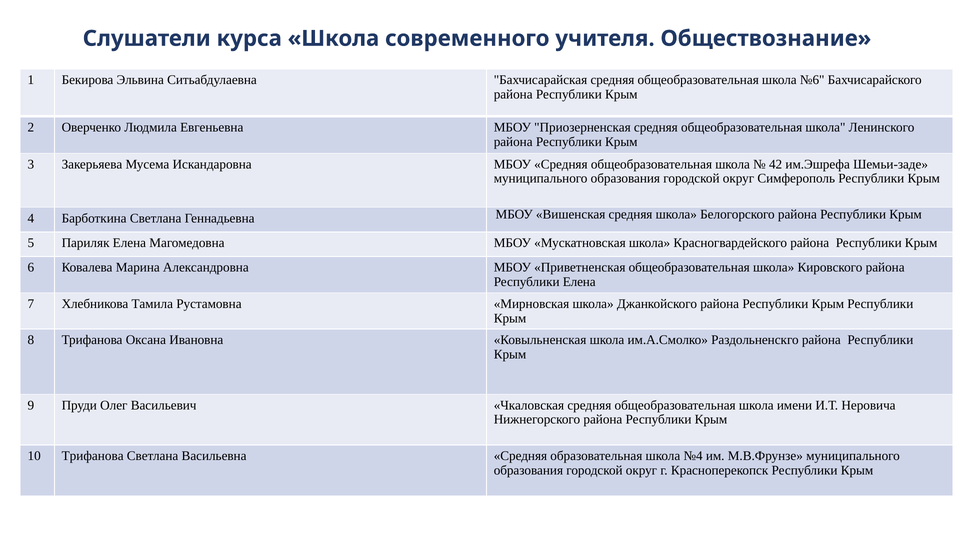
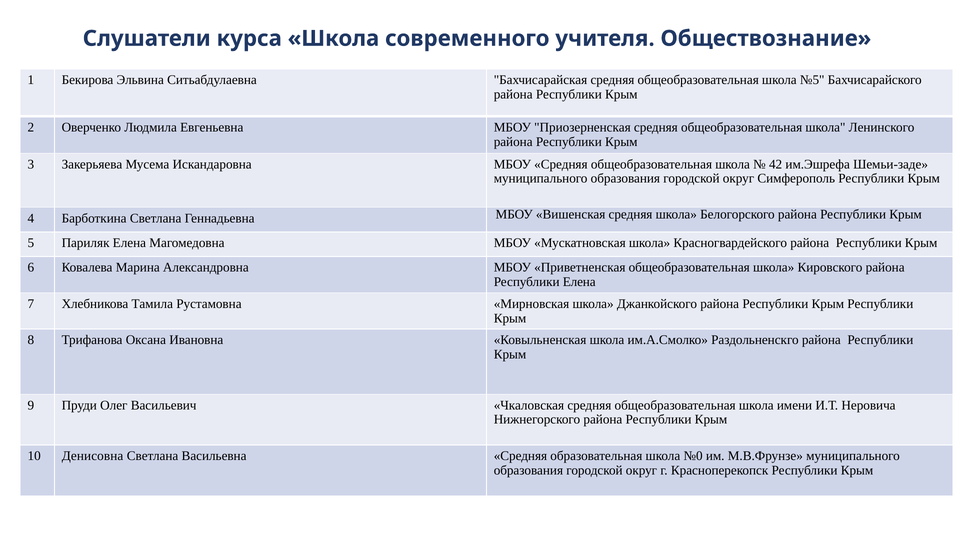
№6: №6 -> №5
10 Трифанова: Трифанова -> Денисовна
№4: №4 -> №0
